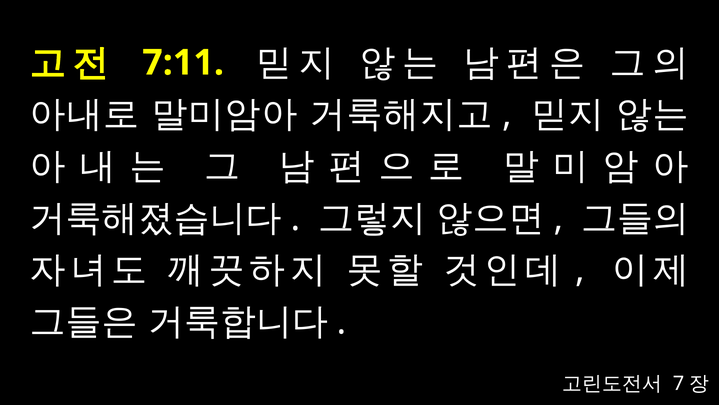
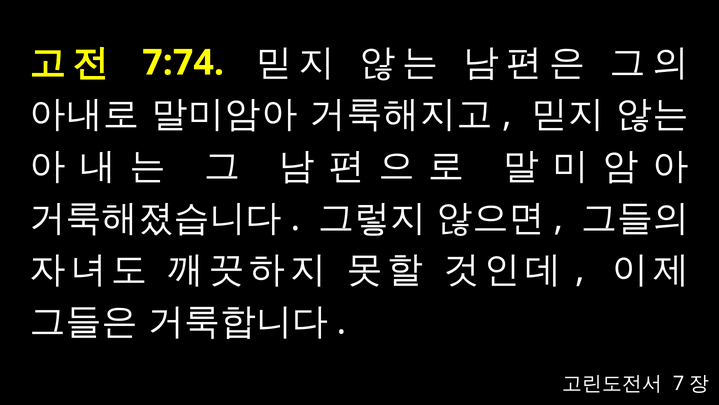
7:11: 7:11 -> 7:74
